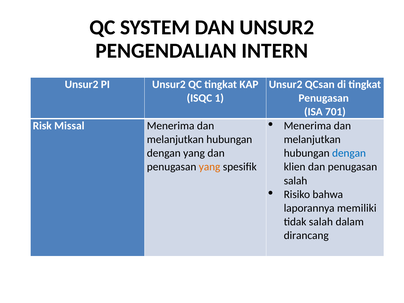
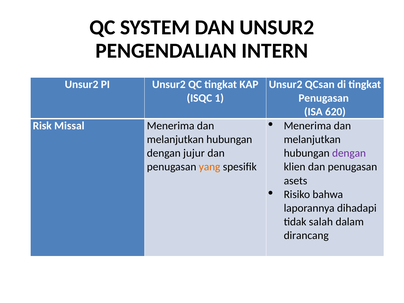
701: 701 -> 620
dengan yang: yang -> jujur
dengan at (349, 153) colour: blue -> purple
salah at (296, 181): salah -> asets
memiliki: memiliki -> dihadapi
